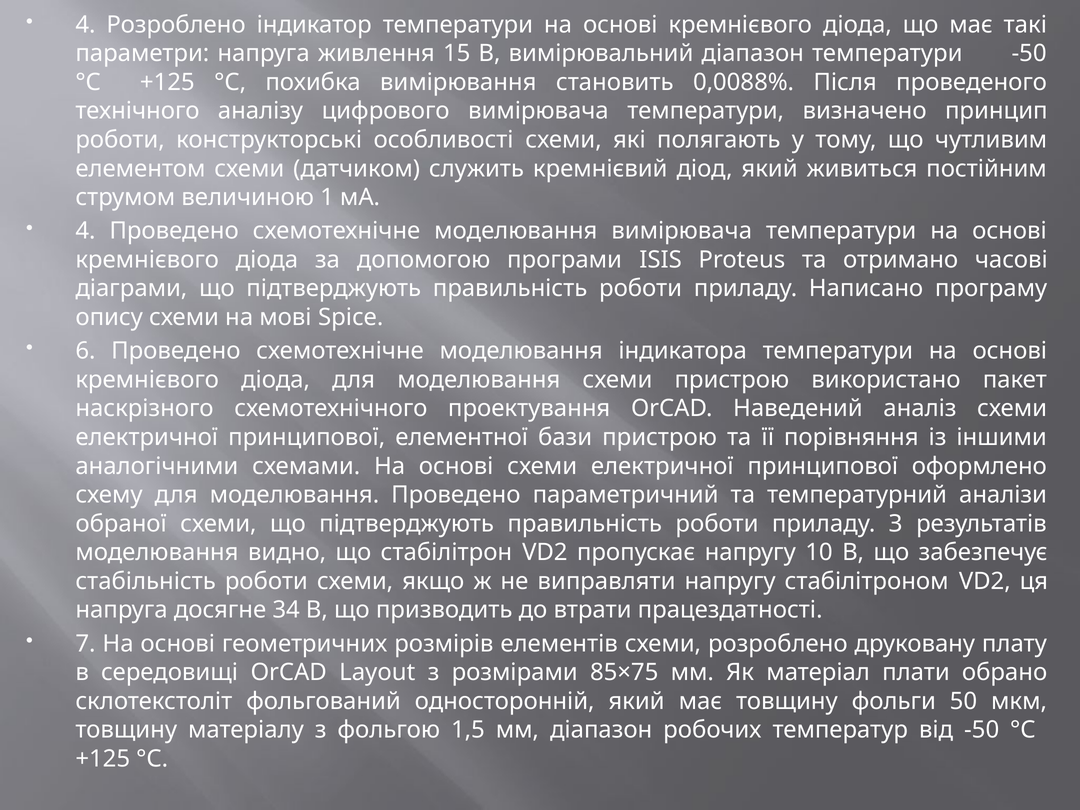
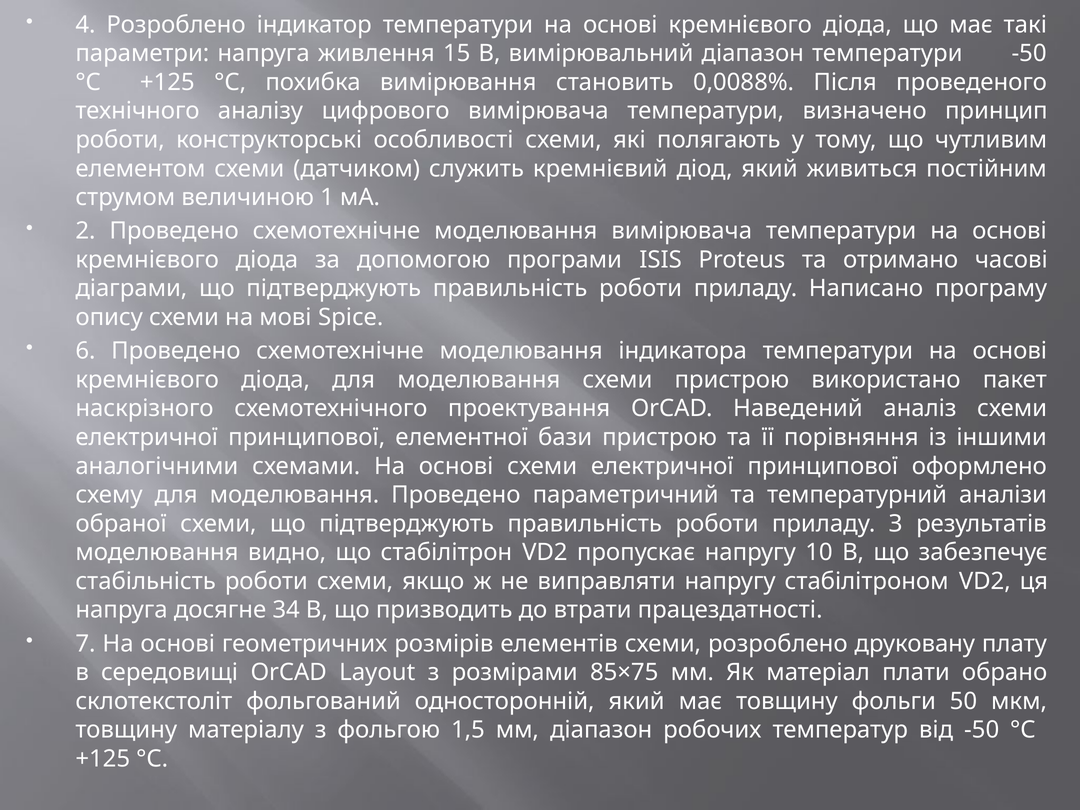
4 at (85, 231): 4 -> 2
